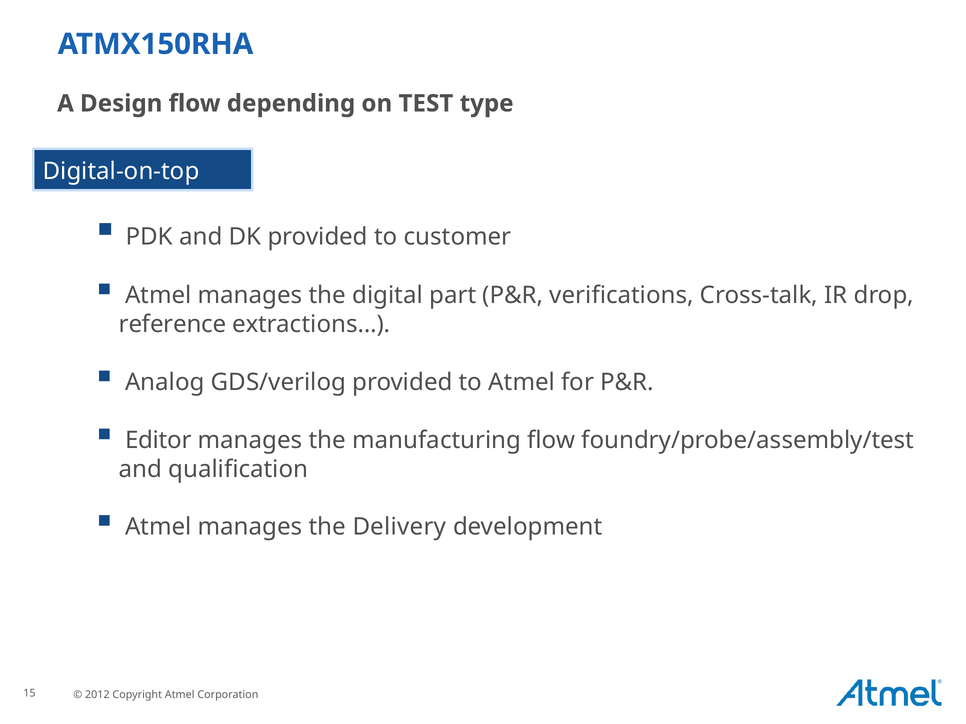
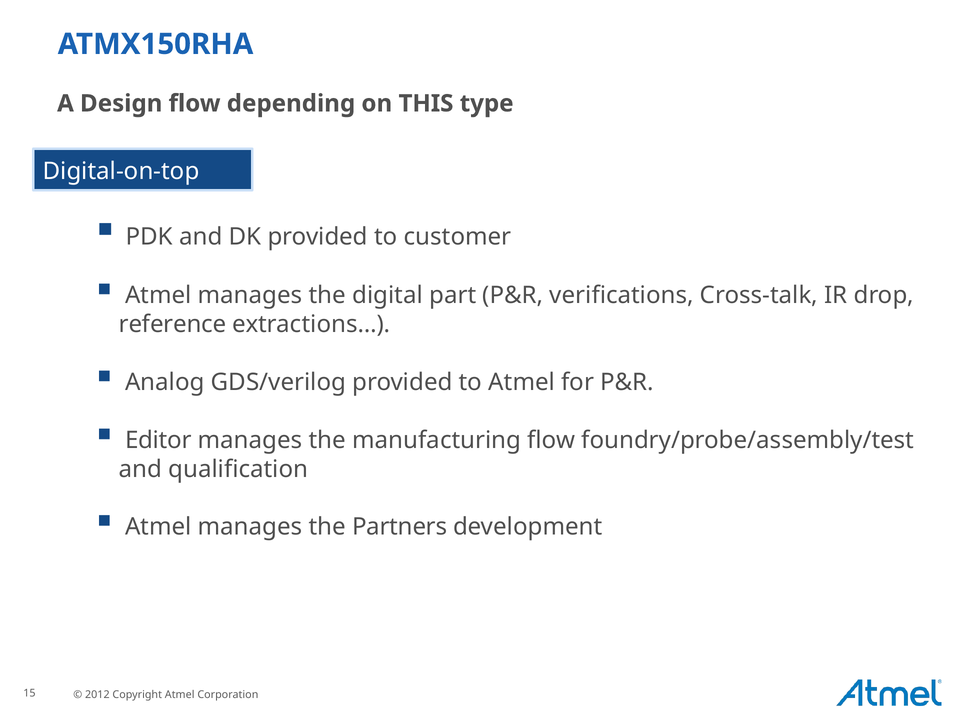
TEST: TEST -> THIS
Delivery: Delivery -> Partners
